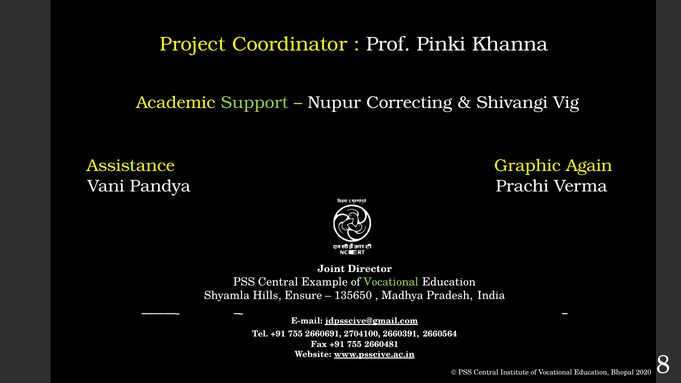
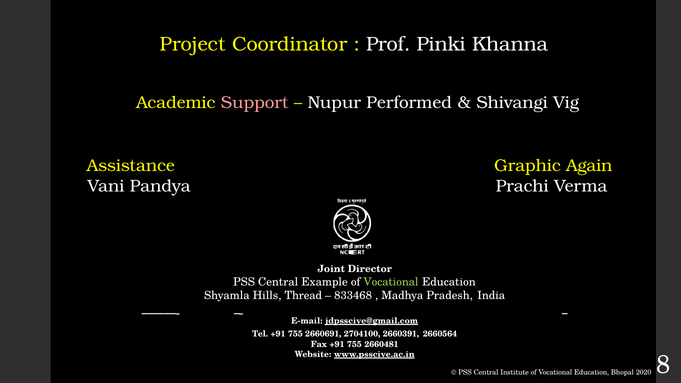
Support colour: light green -> pink
Correcting: Correcting -> Performed
Ensure: Ensure -> Thread
135650: 135650 -> 833468
